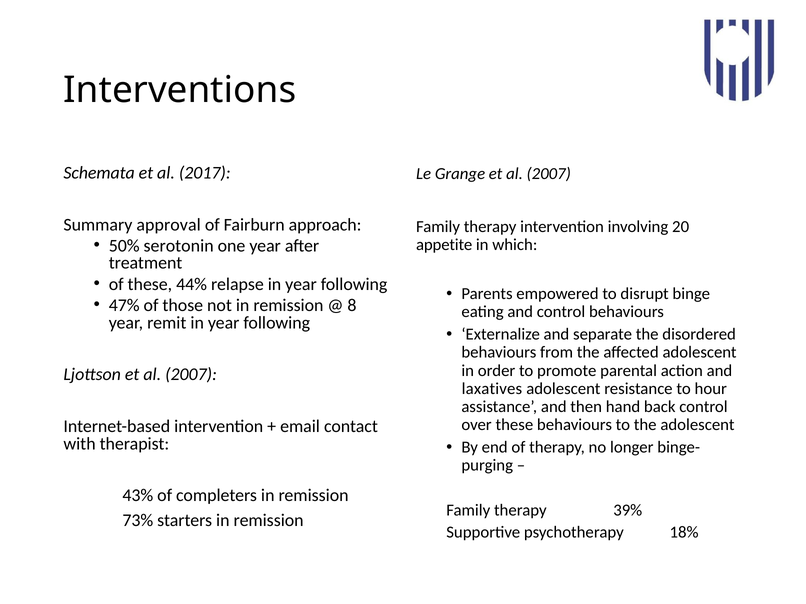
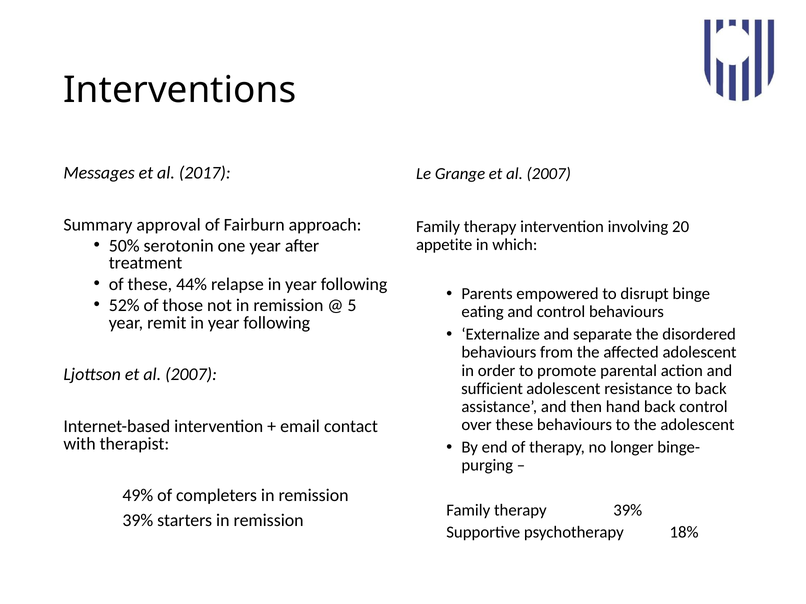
Schemata: Schemata -> Messages
47%: 47% -> 52%
8: 8 -> 5
laxatives: laxatives -> sufficient
to hour: hour -> back
43%: 43% -> 49%
73% at (138, 521): 73% -> 39%
